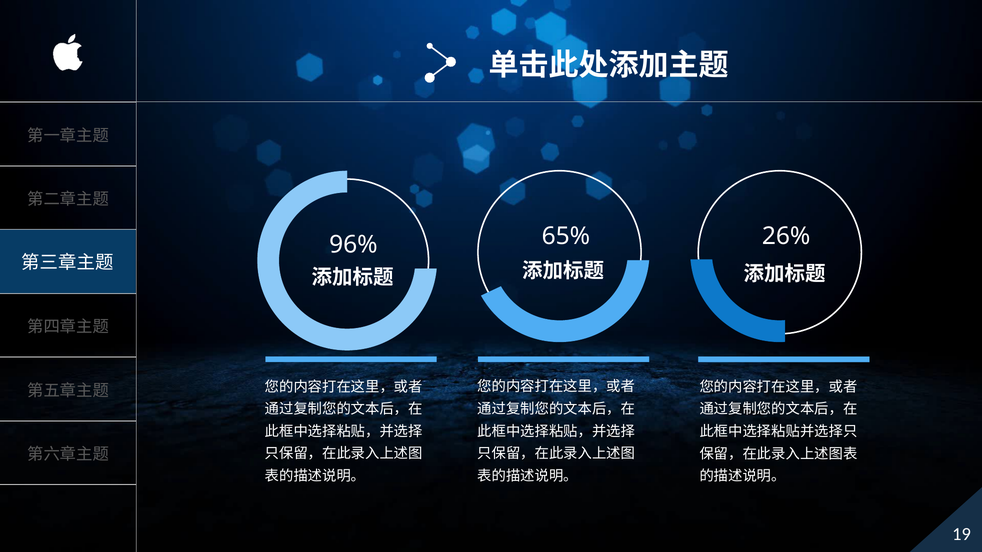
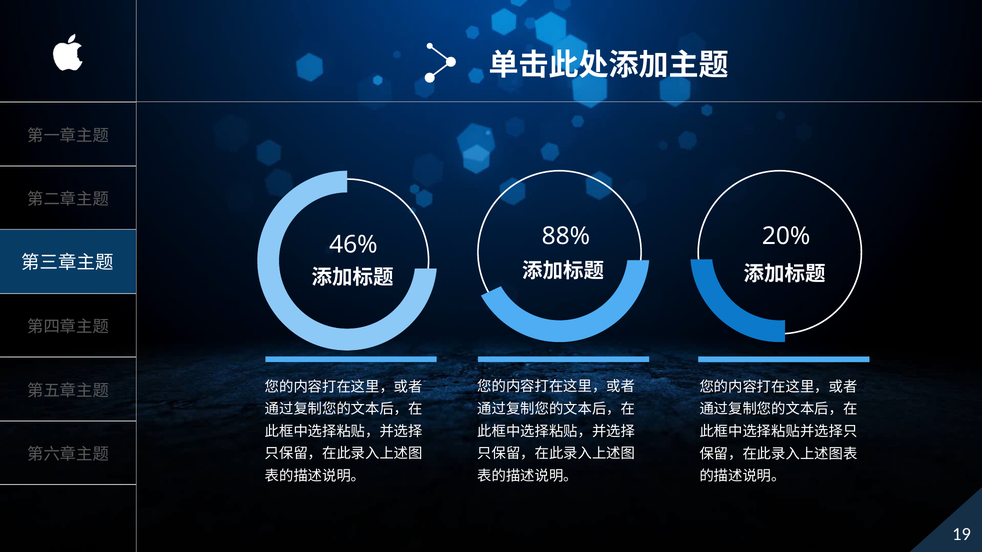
65%: 65% -> 88%
26%: 26% -> 20%
96%: 96% -> 46%
